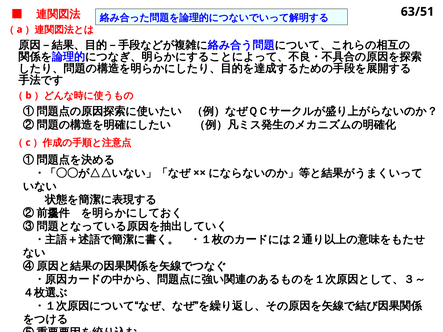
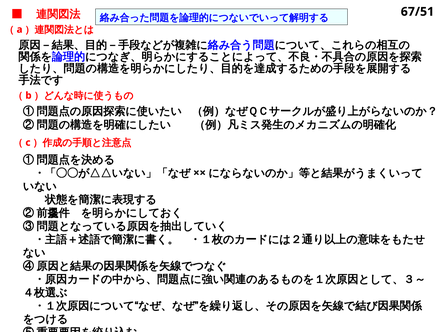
63/51: 63/51 -> 67/51
